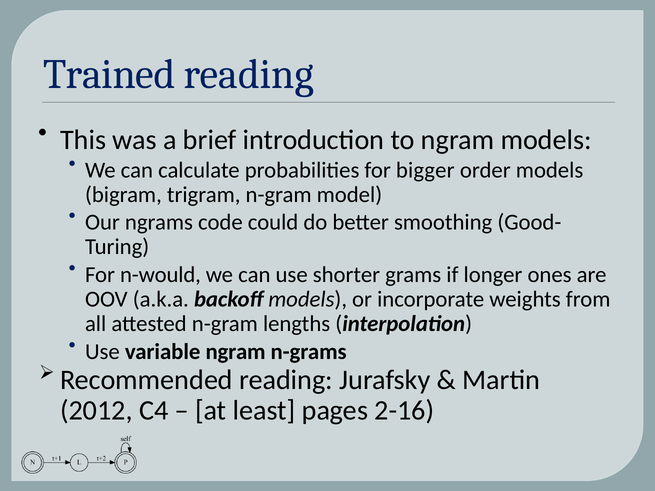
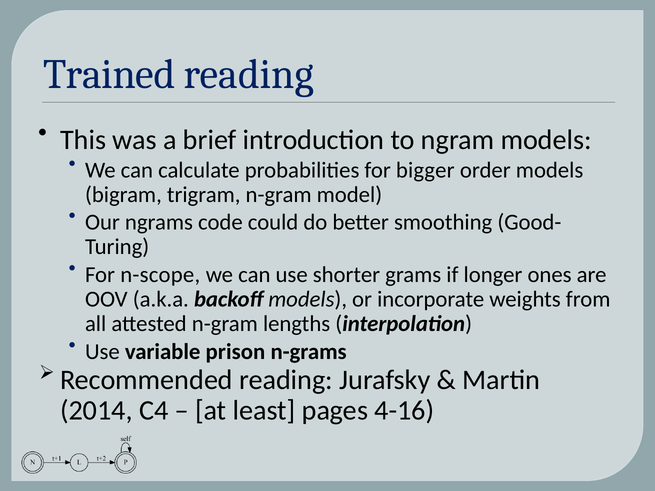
n-would: n-would -> n-scope
variable ngram: ngram -> prison
2012: 2012 -> 2014
2-16: 2-16 -> 4-16
